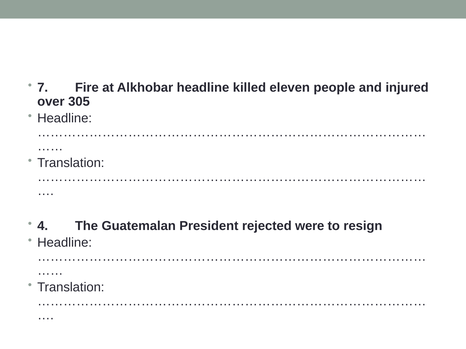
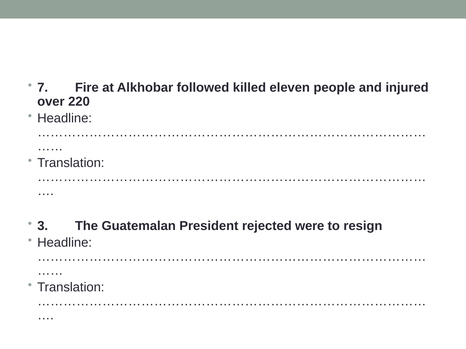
Alkhobar headline: headline -> followed
305: 305 -> 220
4: 4 -> 3
